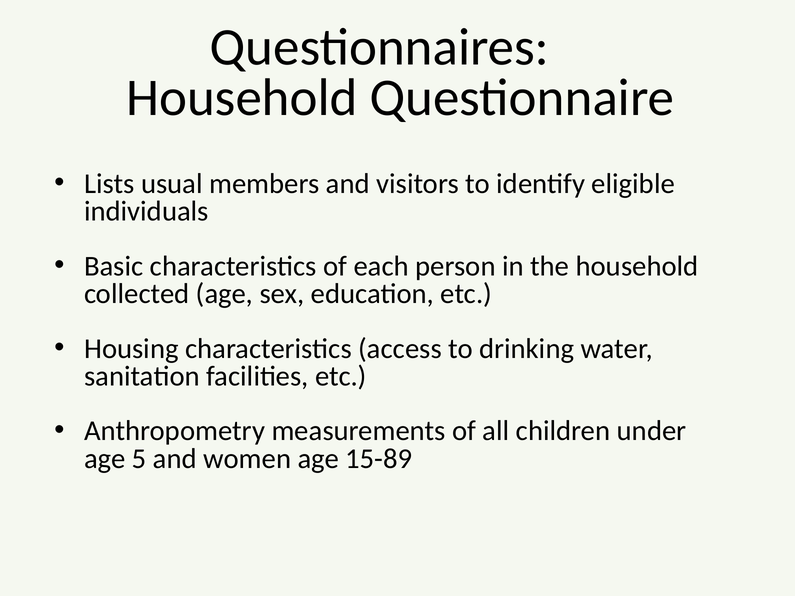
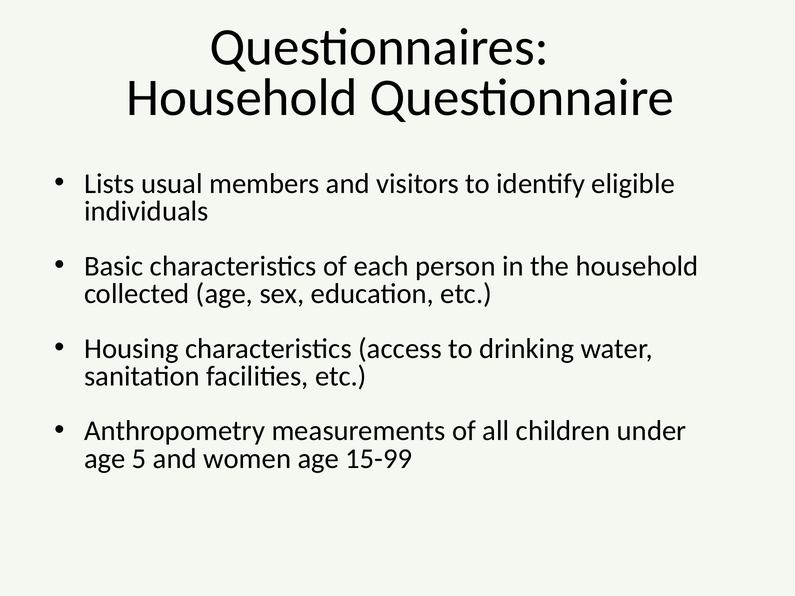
15-89: 15-89 -> 15-99
